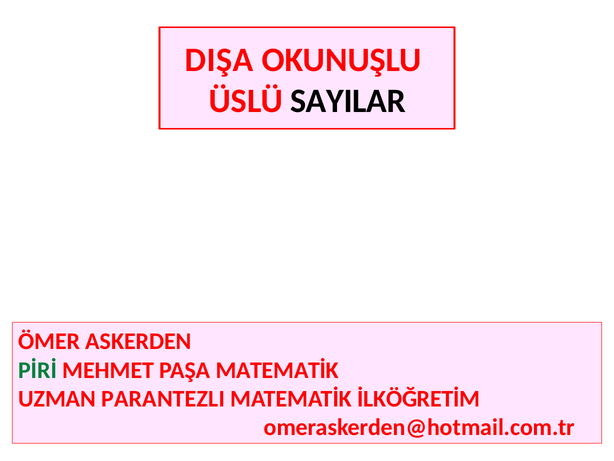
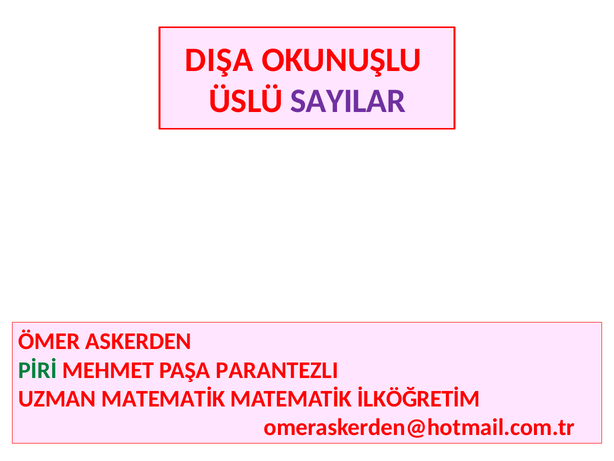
SAYILAR colour: black -> purple
PAŞA MATEMATİK: MATEMATİK -> PARANTEZLI
UZMAN PARANTEZLI: PARANTEZLI -> MATEMATİK
